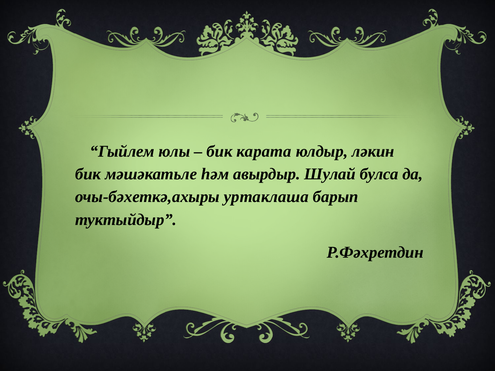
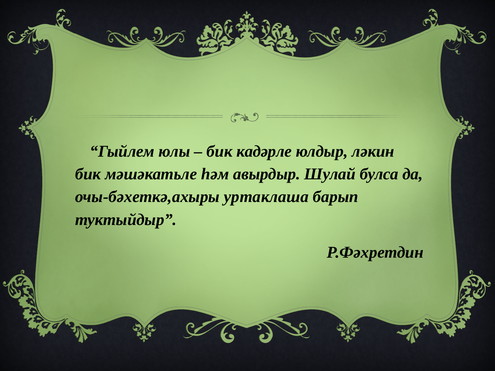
карата: карата -> кадәрле
